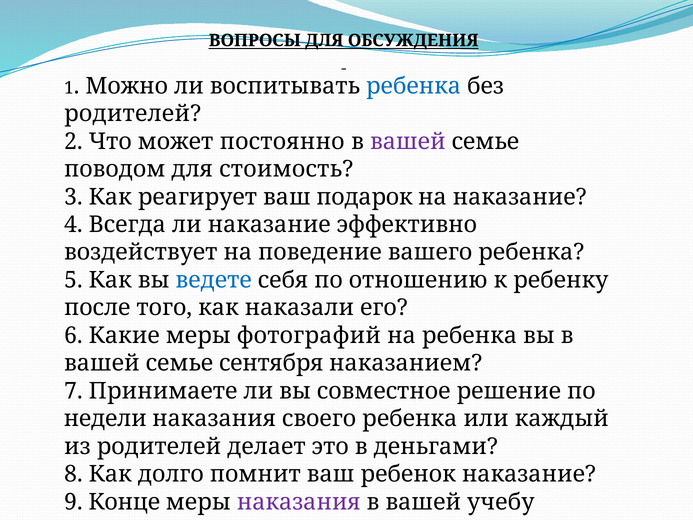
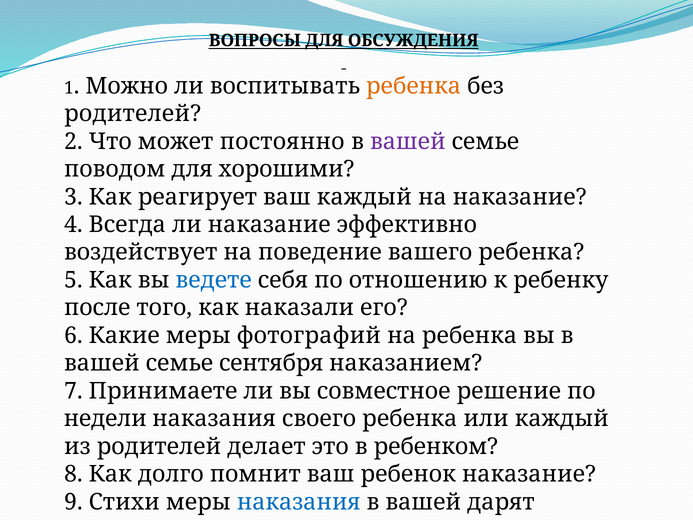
ребенка at (413, 86) colour: blue -> orange
стоимость: стоимость -> хорошими
ваш подарок: подарок -> каждый
деньгами: деньгами -> ребенком
Конце: Конце -> Стихи
наказания at (299, 502) colour: purple -> blue
учебу: учебу -> дарят
